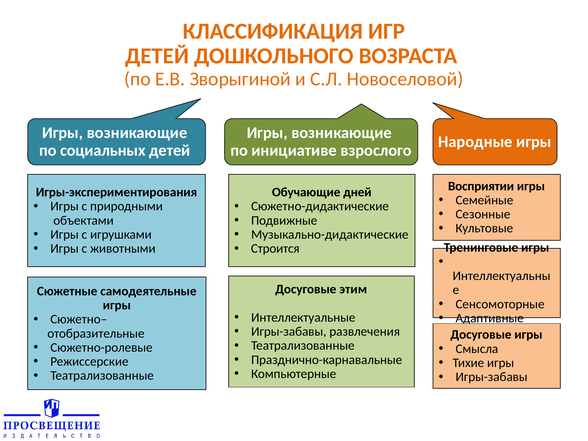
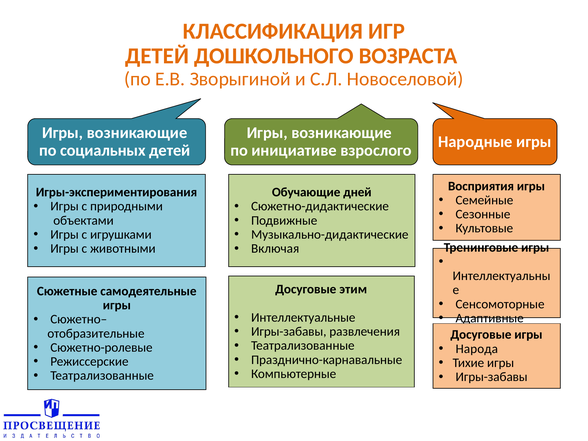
Восприятии: Восприятии -> Восприятия
Строится: Строится -> Включая
Смысла: Смысла -> Народа
